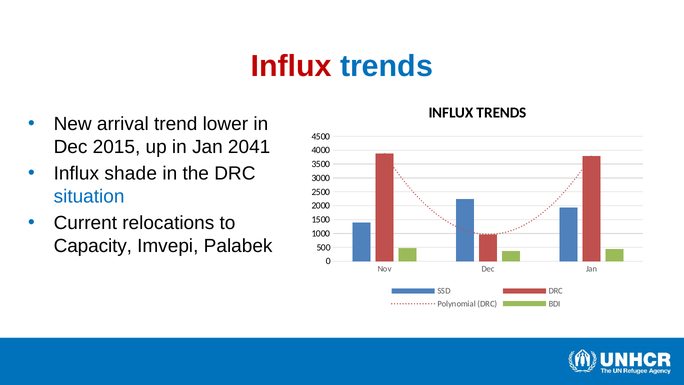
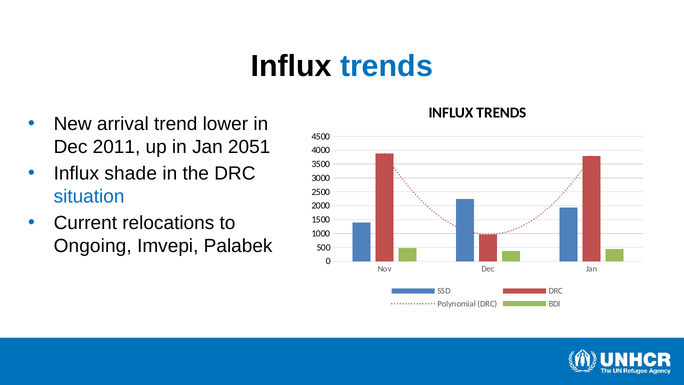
Influx at (291, 66) colour: red -> black
2015: 2015 -> 2011
2041: 2041 -> 2051
Capacity: Capacity -> Ongoing
